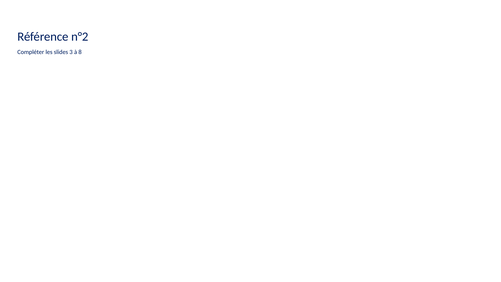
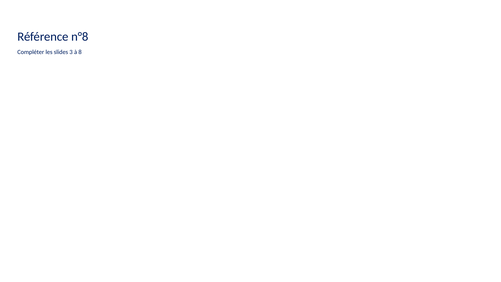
n°2: n°2 -> n°8
